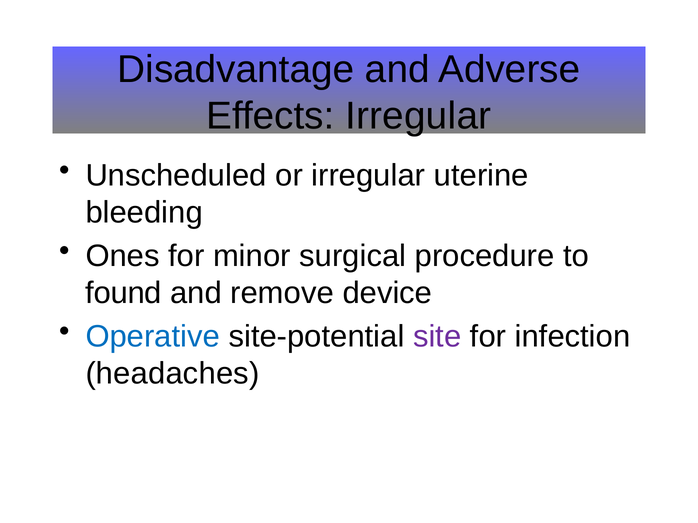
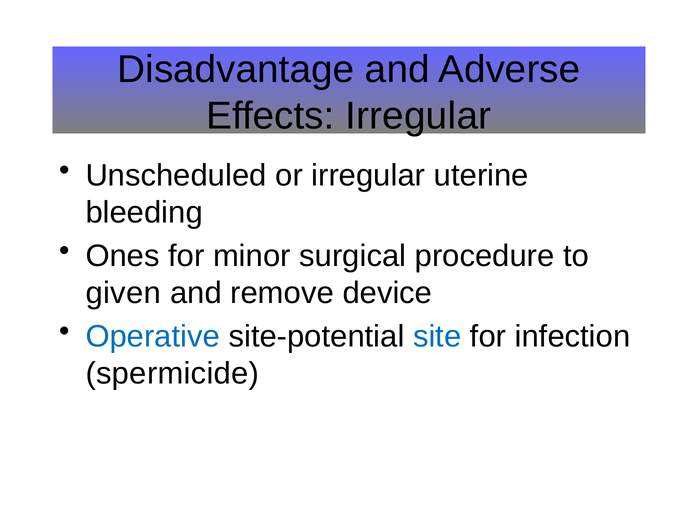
found: found -> given
site colour: purple -> blue
headaches: headaches -> spermicide
